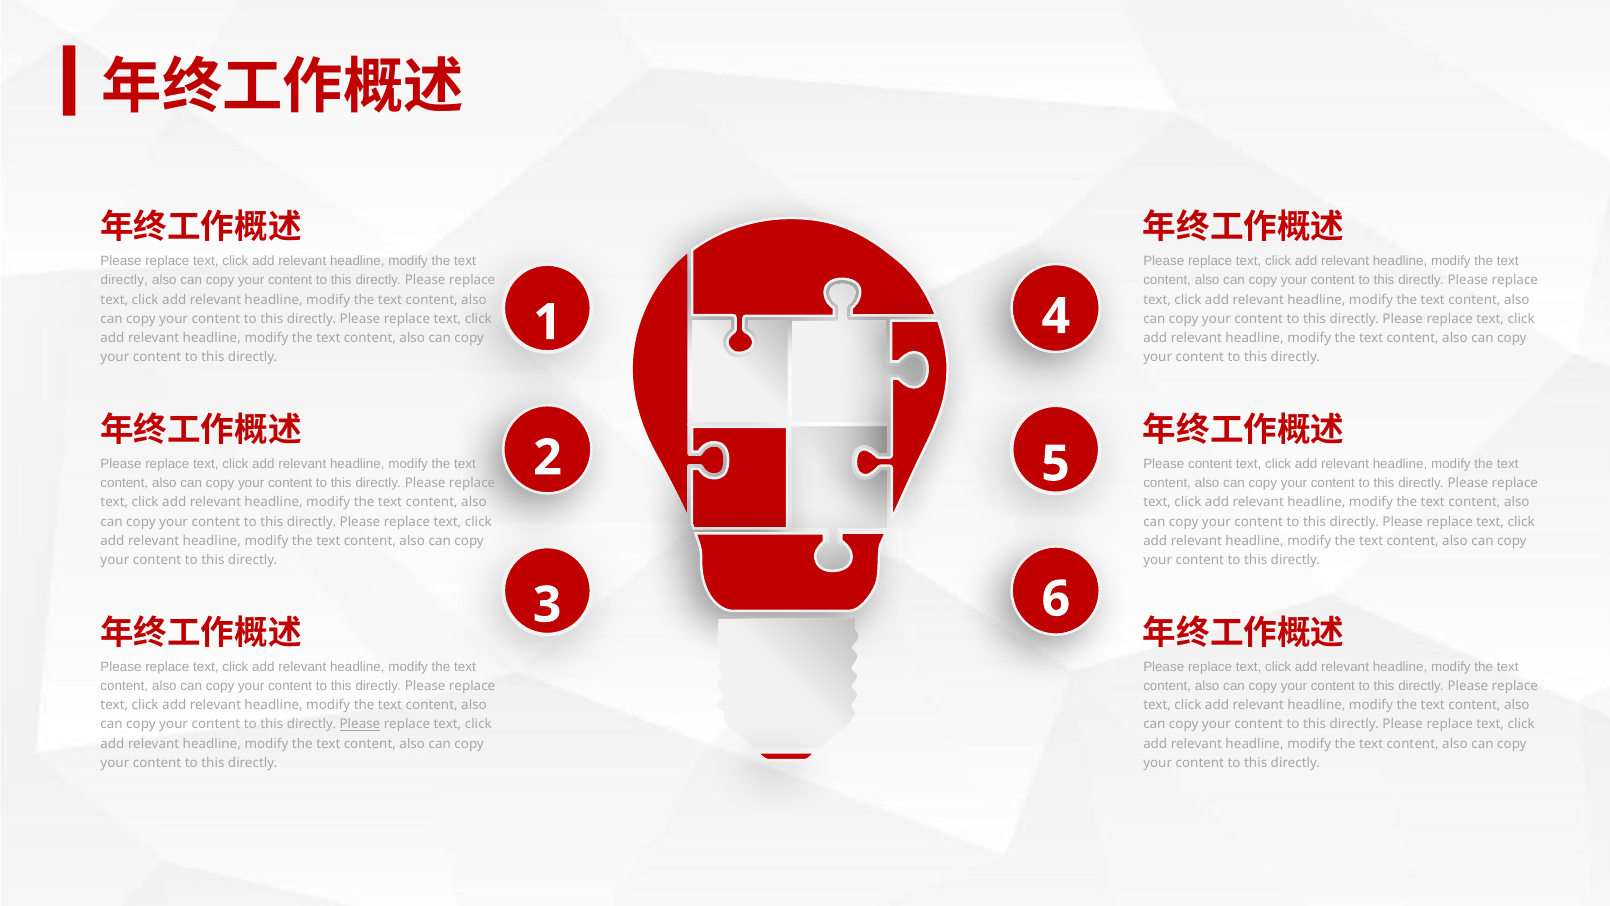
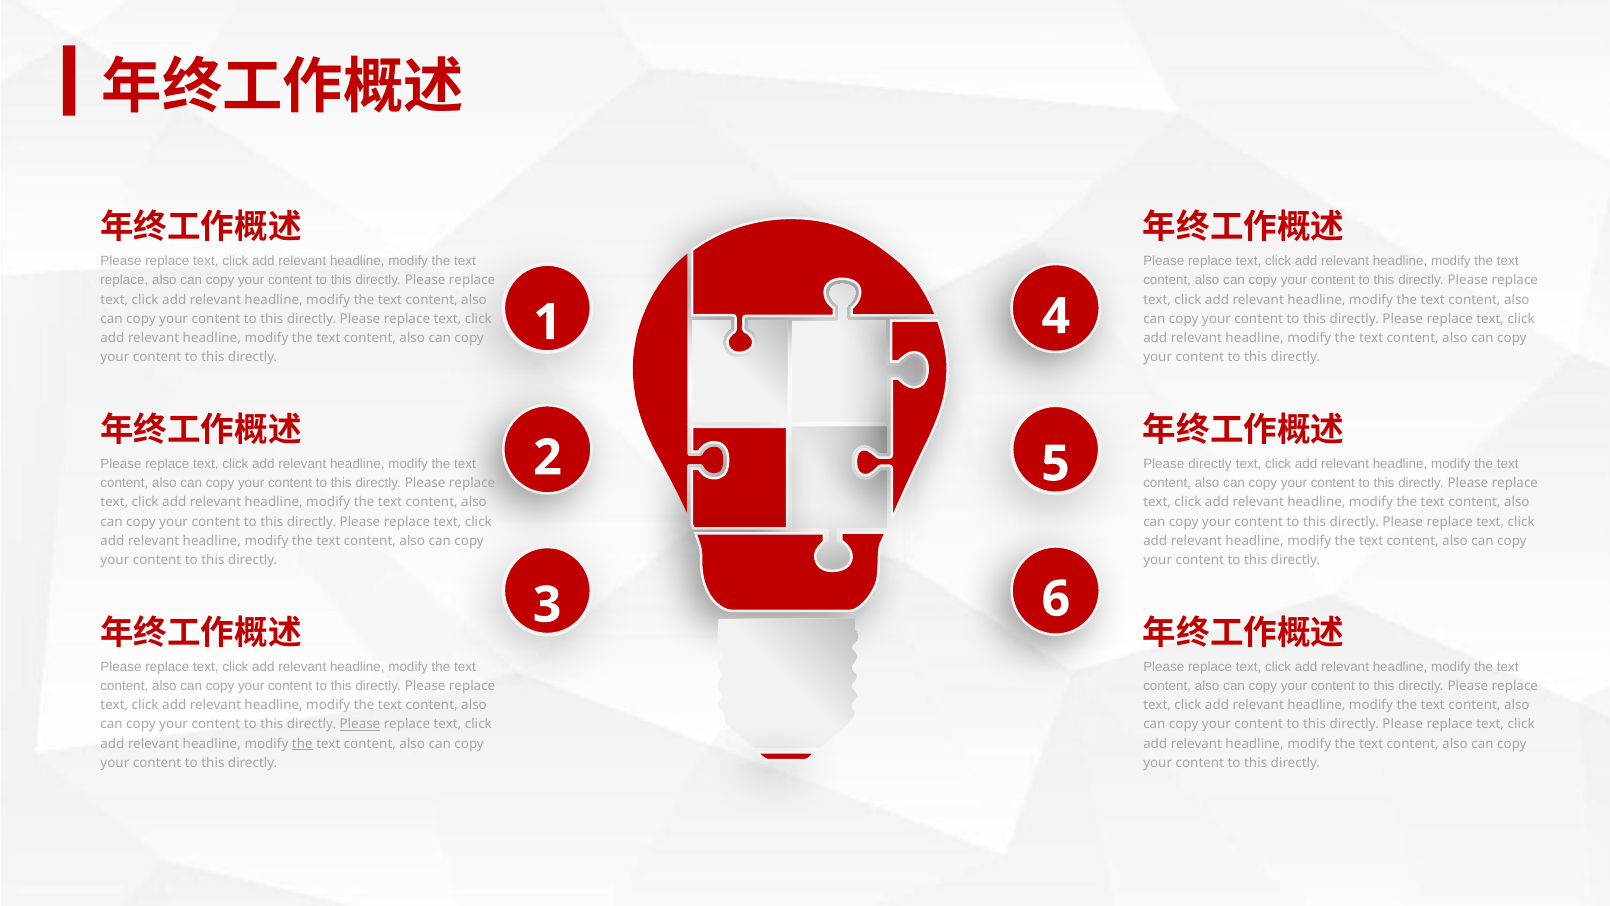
directly at (124, 280): directly -> replace
Please content: content -> directly
the at (302, 744) underline: none -> present
